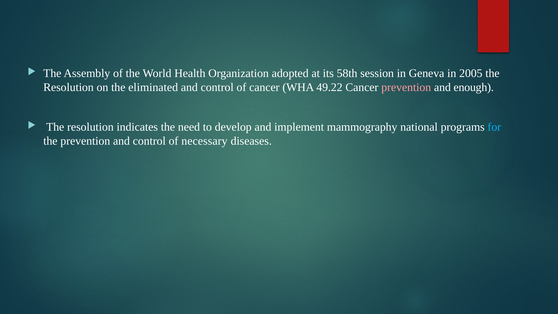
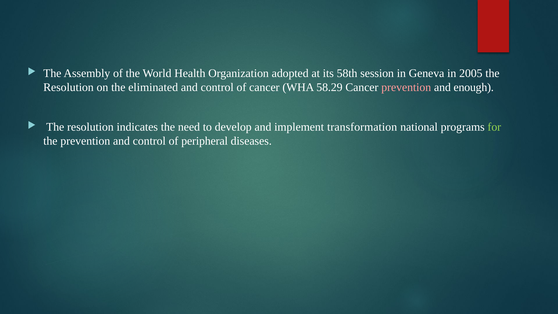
49.22: 49.22 -> 58.29
mammography: mammography -> transformation
for colour: light blue -> light green
necessary: necessary -> peripheral
